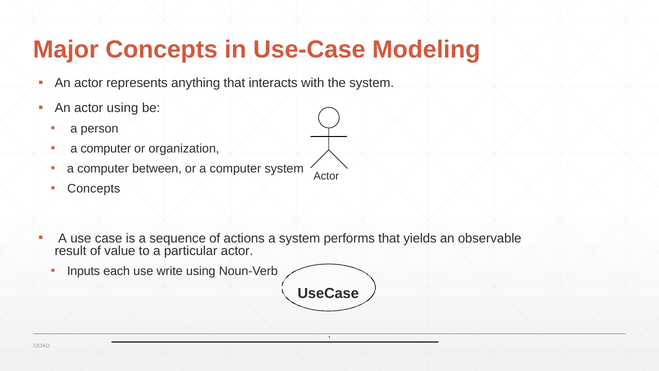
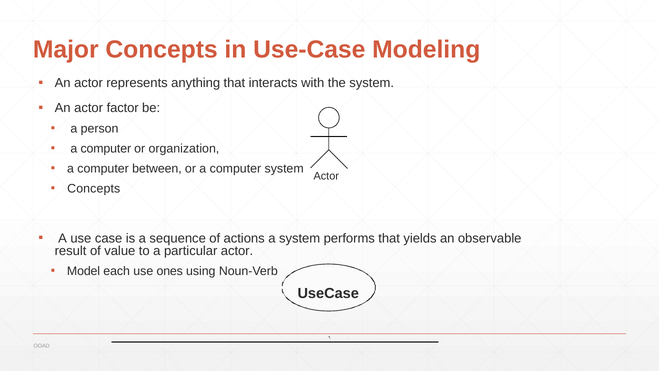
actor using: using -> factor
Inputs: Inputs -> Model
write: write -> ones
